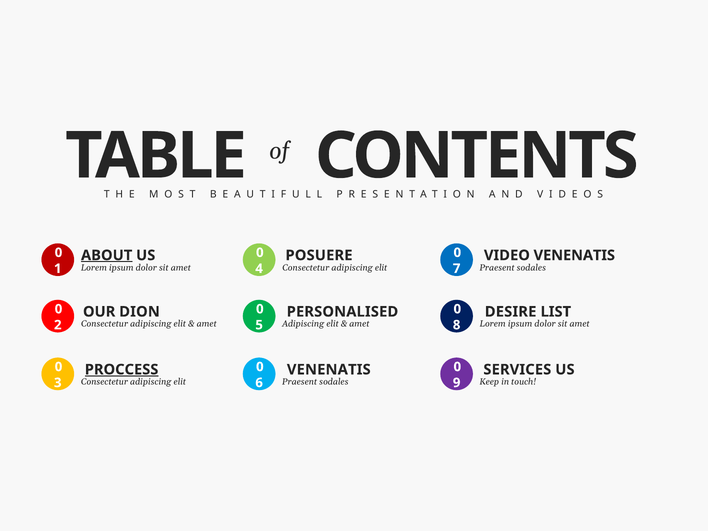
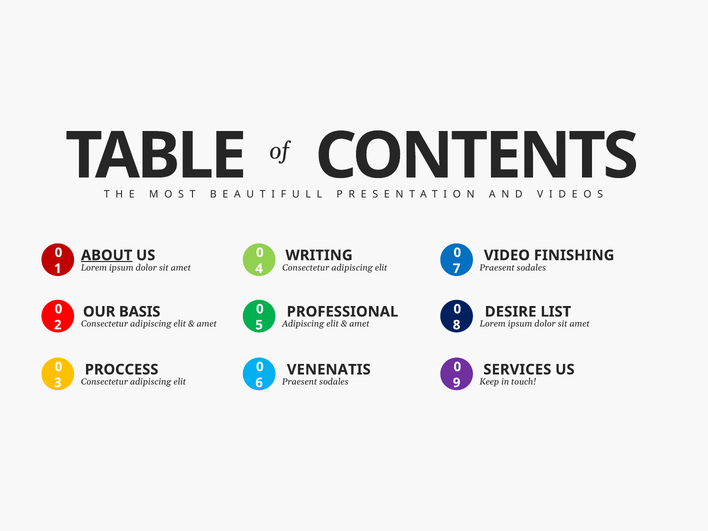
POSUERE: POSUERE -> WRITING
VIDEO VENENATIS: VENENATIS -> FINISHING
DION: DION -> BASIS
PERSONALISED: PERSONALISED -> PROFESSIONAL
PROCCESS underline: present -> none
